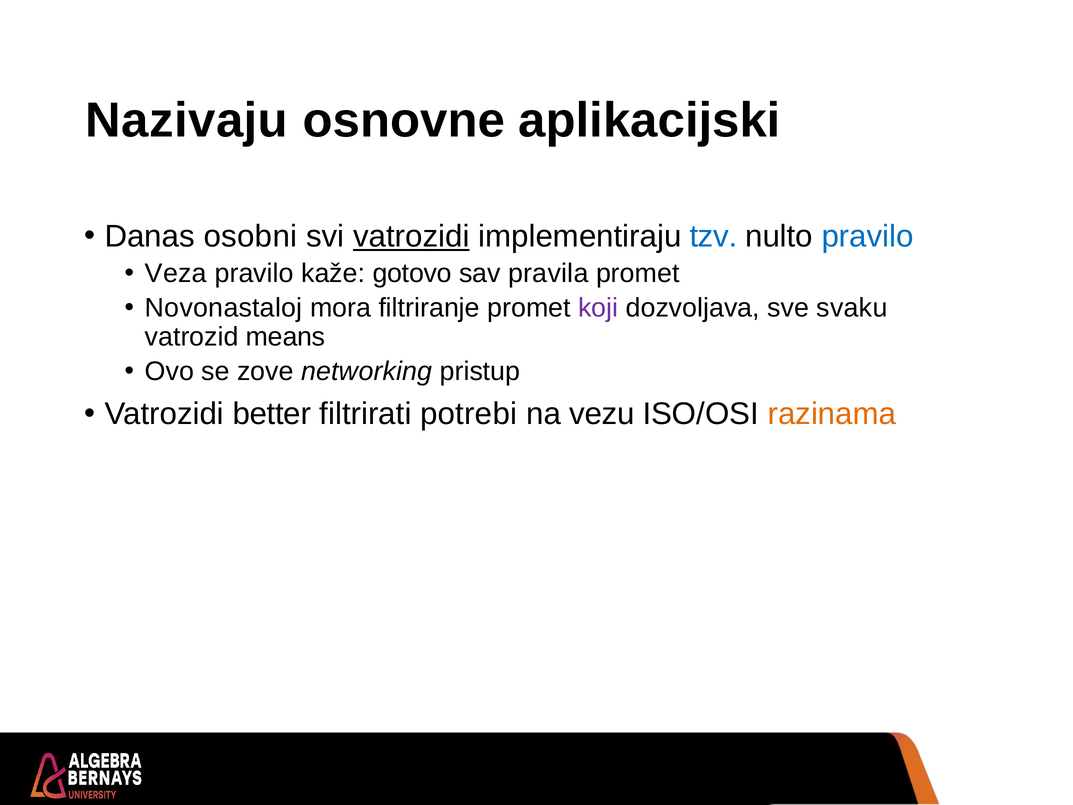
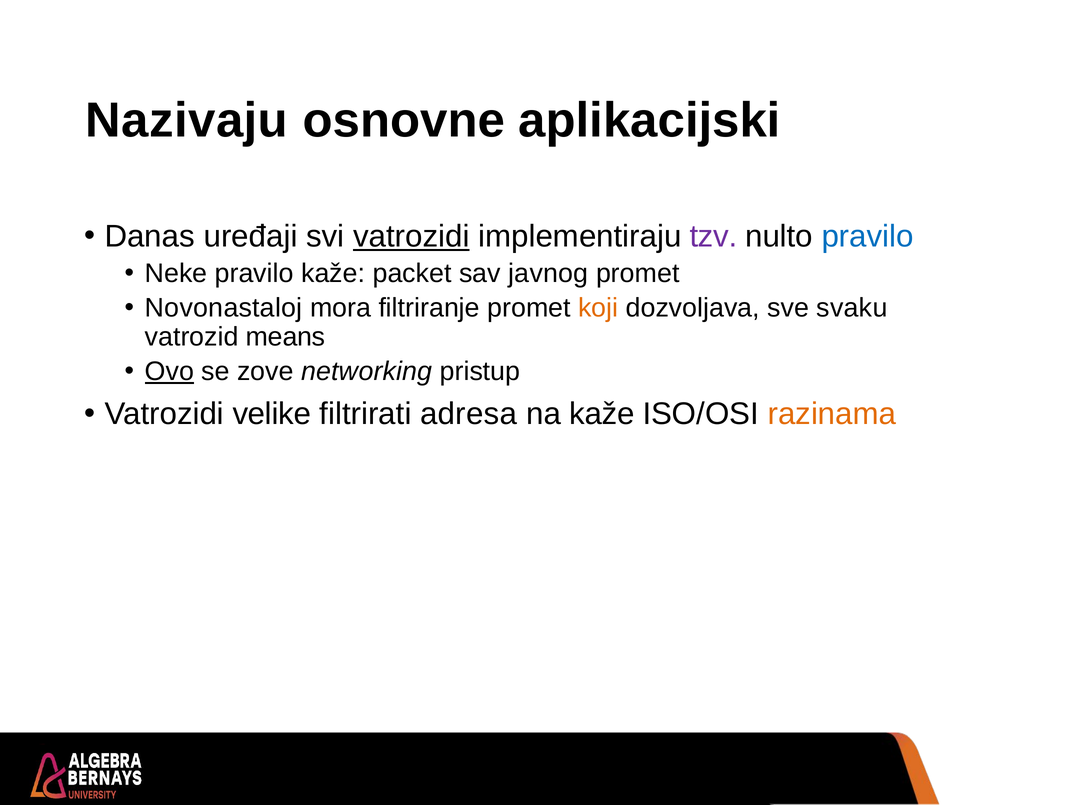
osobni: osobni -> uređaji
tzv colour: blue -> purple
Veza: Veza -> Neke
gotovo: gotovo -> packet
pravila: pravila -> javnog
koji colour: purple -> orange
Ovo underline: none -> present
better: better -> velike
potrebi: potrebi -> adresa
na vezu: vezu -> kaže
